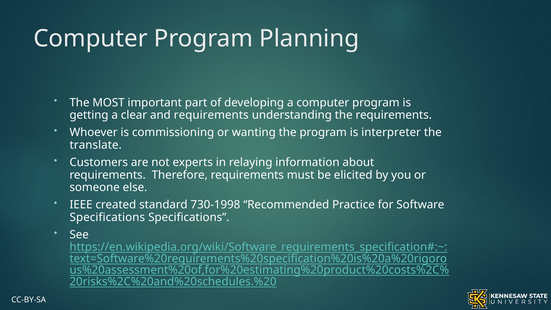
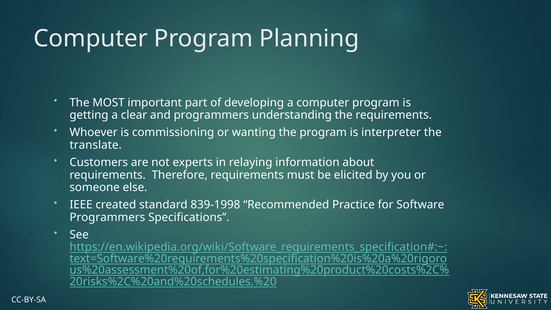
and requirements: requirements -> programmers
730-1998: 730-1998 -> 839-1998
Specifications at (107, 217): Specifications -> Programmers
